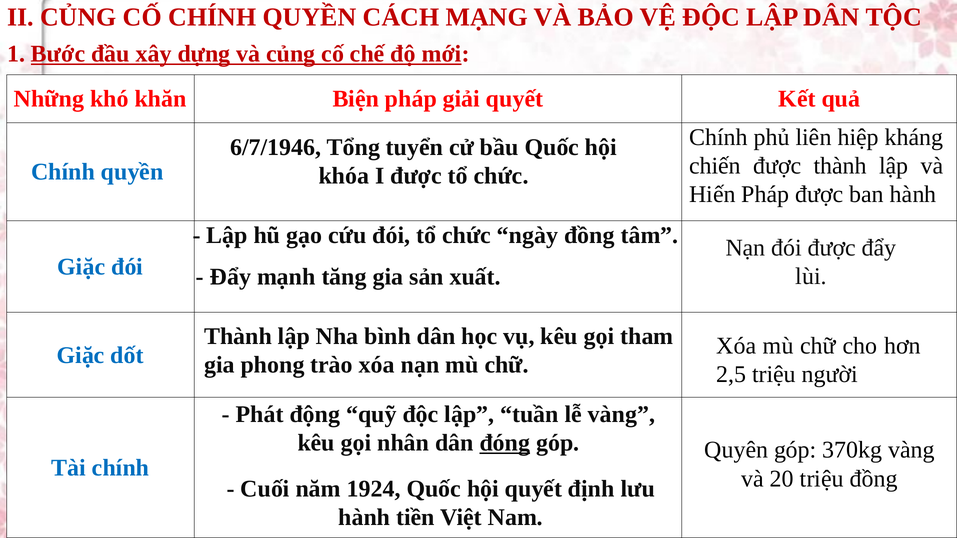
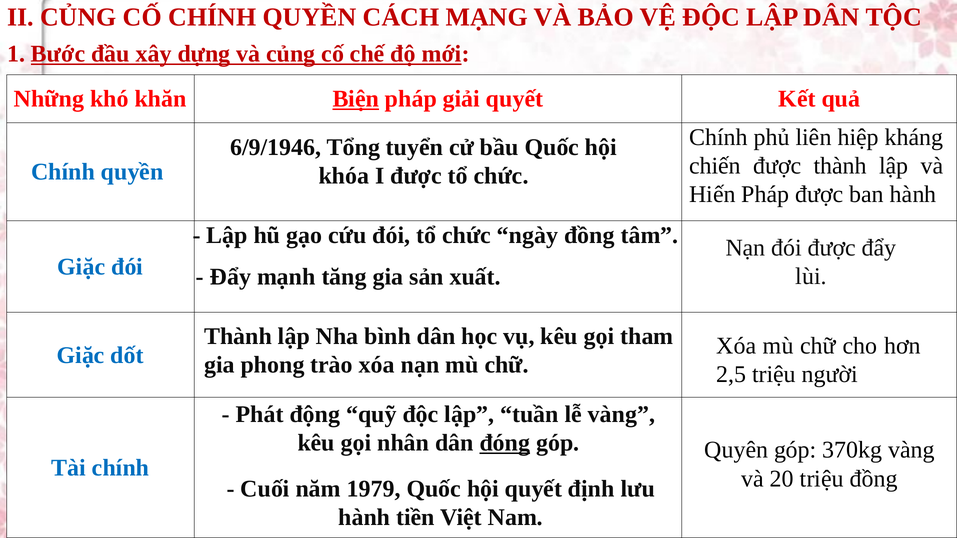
Biện underline: none -> present
6/7/1946: 6/7/1946 -> 6/9/1946
1924: 1924 -> 1979
